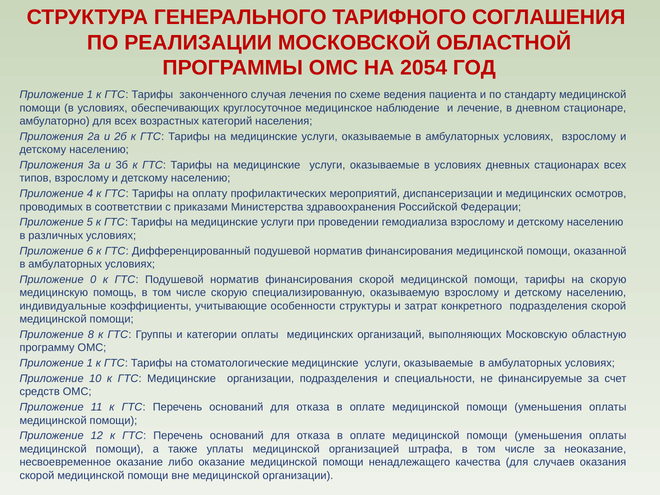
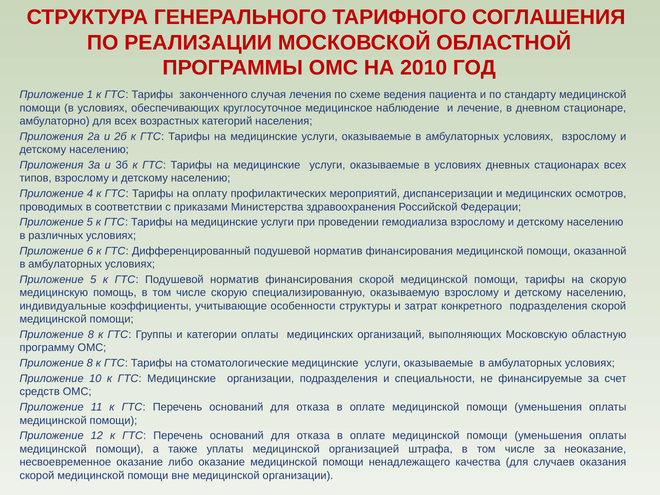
2054: 2054 -> 2010
0 at (93, 280): 0 -> 5
1 at (90, 363): 1 -> 8
